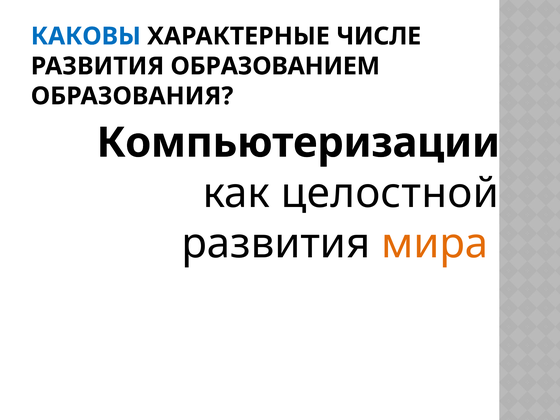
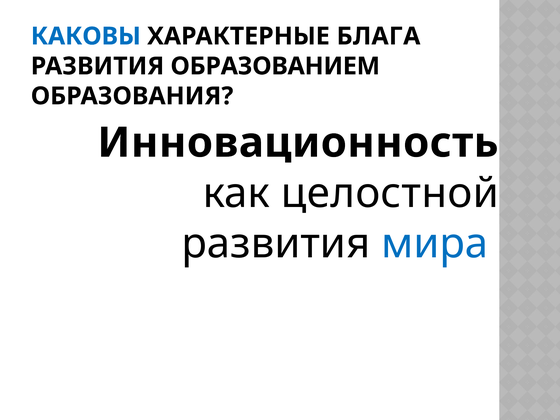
ЧИСЛЕ: ЧИСЛЕ -> БЛАГА
Компьютеризации: Компьютеризации -> Инновационность
мира colour: orange -> blue
